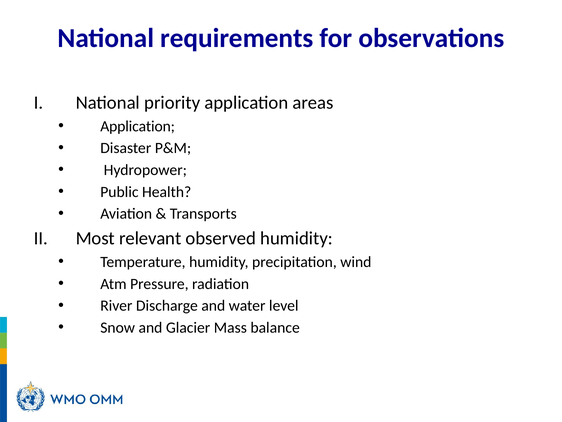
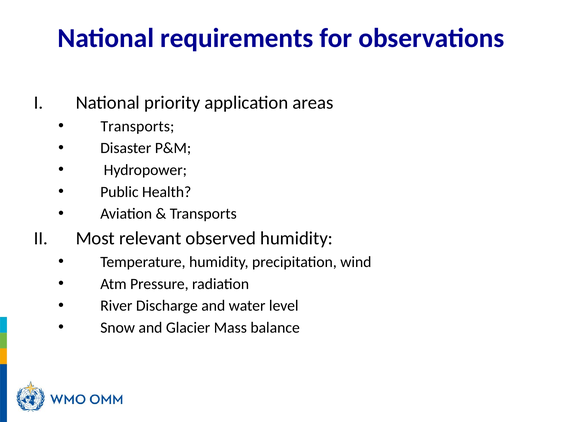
Application at (138, 126): Application -> Transports
